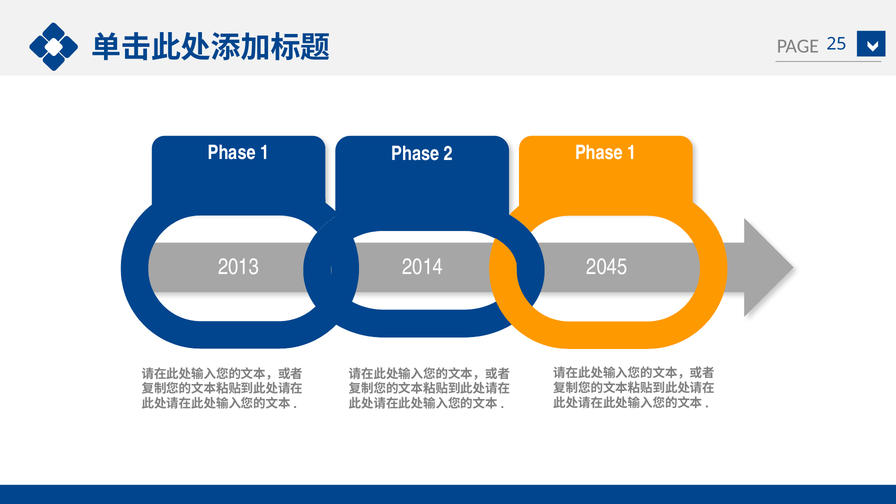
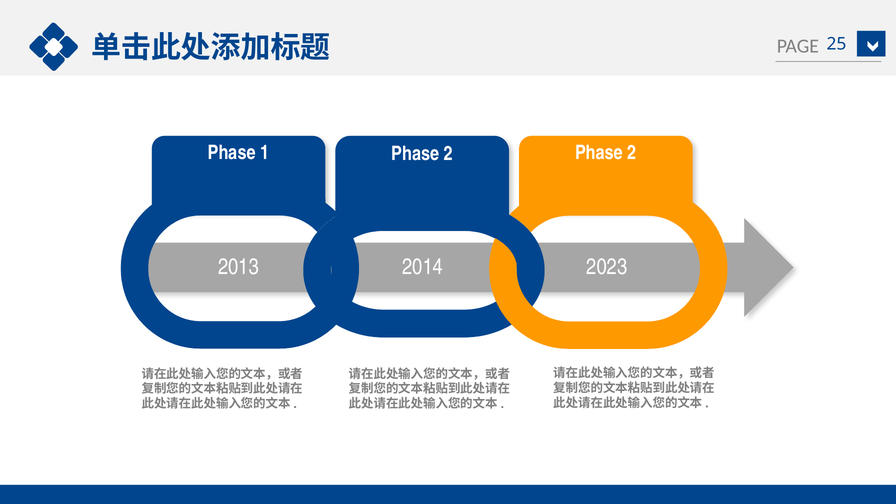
2 Phase 1: 1 -> 2
2045: 2045 -> 2023
